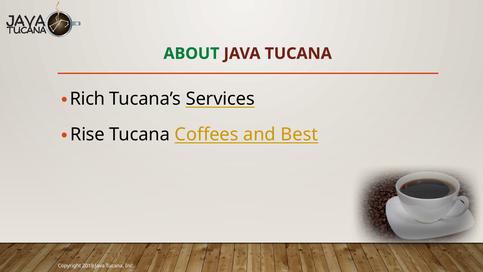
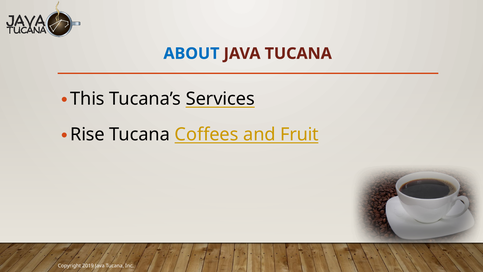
ABOUT colour: green -> blue
Rich: Rich -> This
Best: Best -> Fruit
